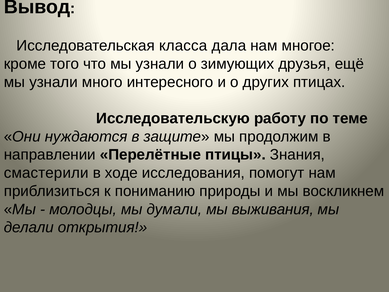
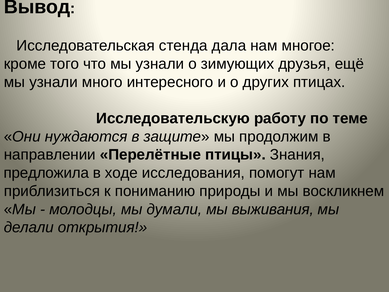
класса: класса -> стенда
смастерили: смастерили -> предложила
